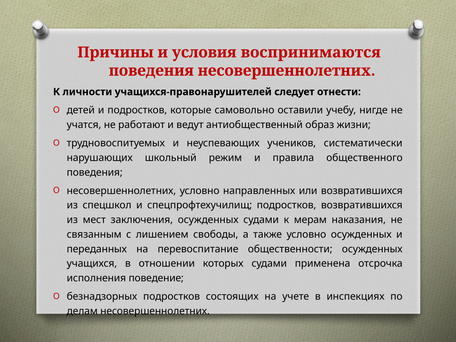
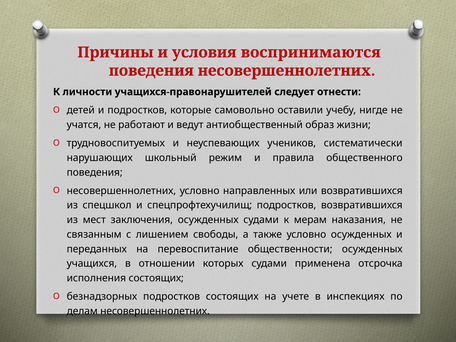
исполнения поведение: поведение -> состоящих
